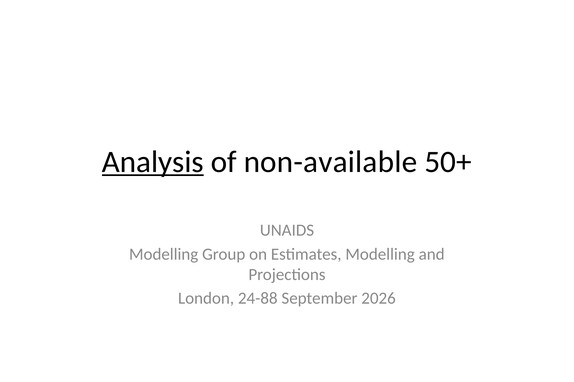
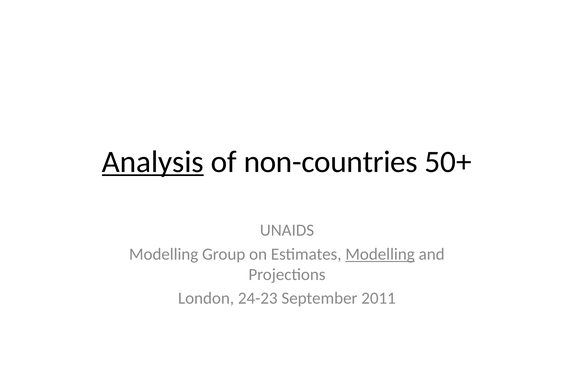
non-available: non-available -> non-countries
Modelling at (380, 255) underline: none -> present
24-88: 24-88 -> 24-23
2026: 2026 -> 2011
